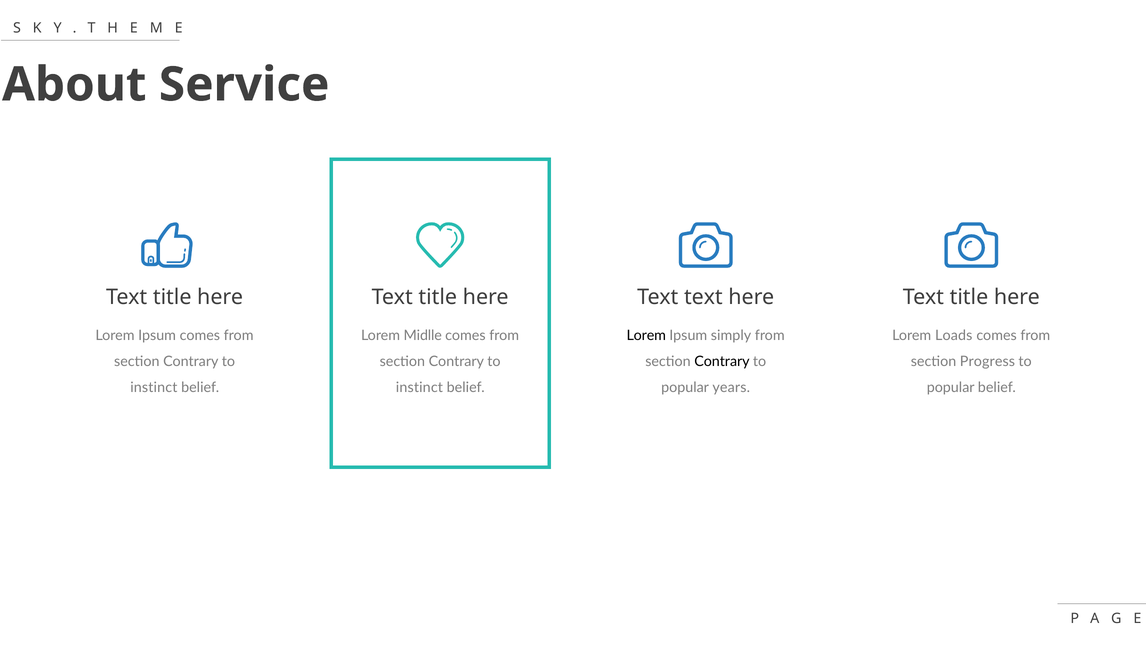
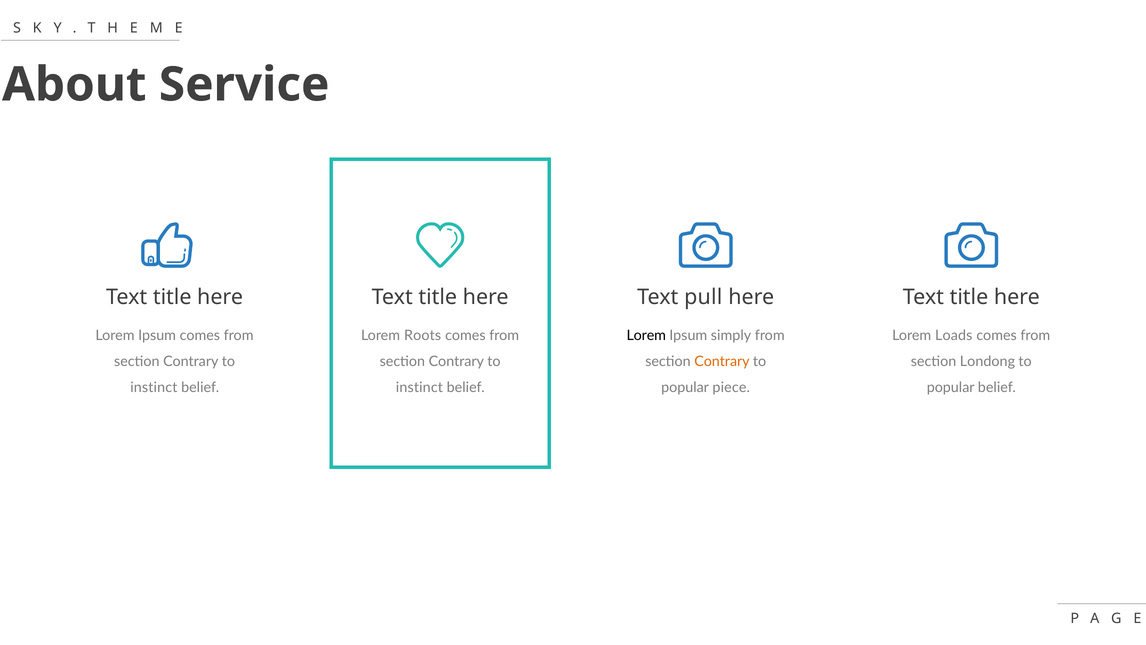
Text text: text -> pull
Midlle: Midlle -> Roots
Contrary at (722, 361) colour: black -> orange
Progress: Progress -> Londong
years: years -> piece
